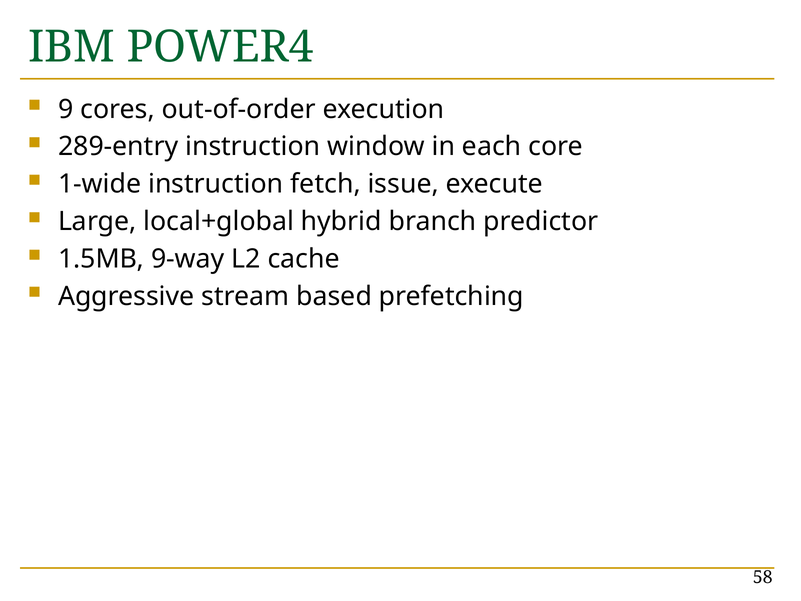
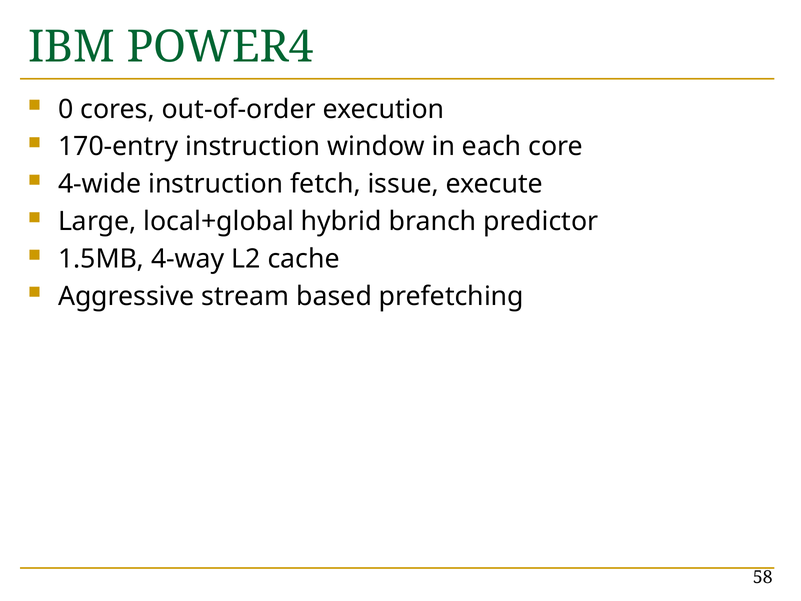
9: 9 -> 0
289-entry: 289-entry -> 170-entry
1-wide: 1-wide -> 4-wide
9-way: 9-way -> 4-way
